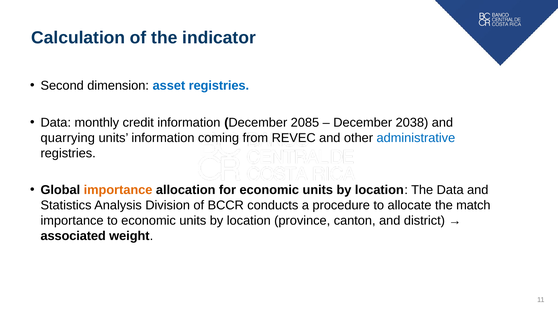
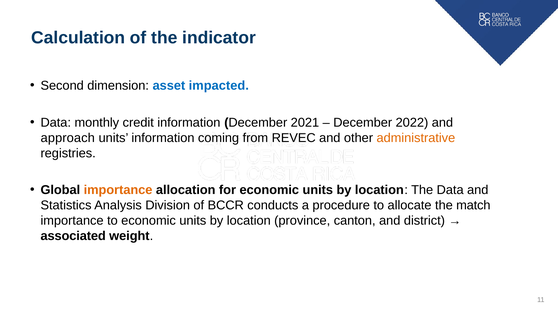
asset registries: registries -> impacted
2085: 2085 -> 2021
2038: 2038 -> 2022
quarrying: quarrying -> approach
administrative colour: blue -> orange
